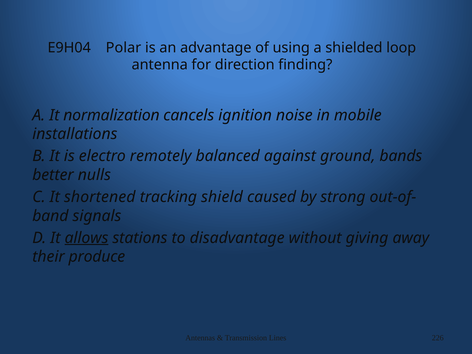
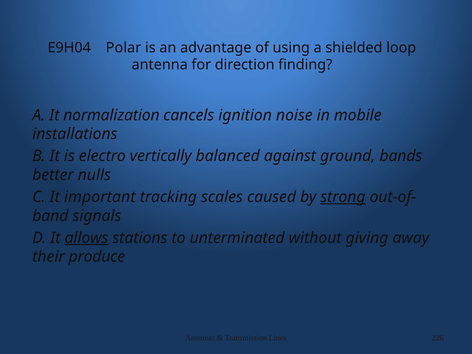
remotely: remotely -> vertically
shortened: shortened -> important
shield: shield -> scales
strong underline: none -> present
disadvantage: disadvantage -> unterminated
